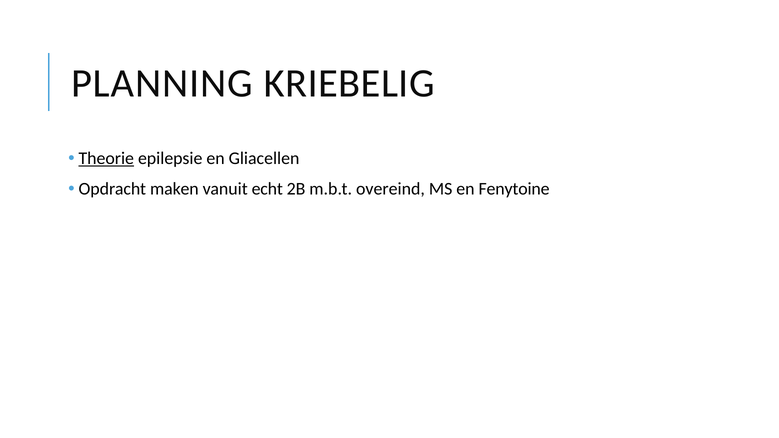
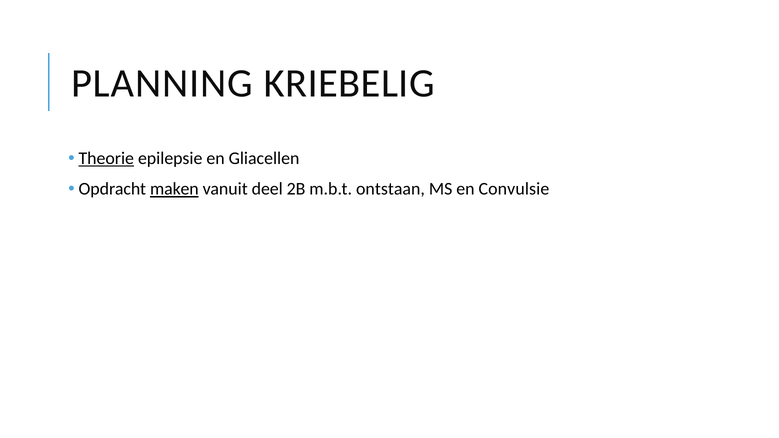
maken underline: none -> present
echt: echt -> deel
overeind: overeind -> ontstaan
Fenytoine: Fenytoine -> Convulsie
